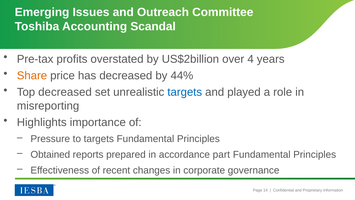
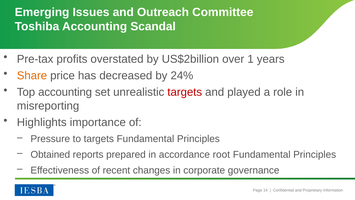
4: 4 -> 1
44%: 44% -> 24%
Top decreased: decreased -> accounting
targets at (185, 92) colour: blue -> red
part: part -> root
